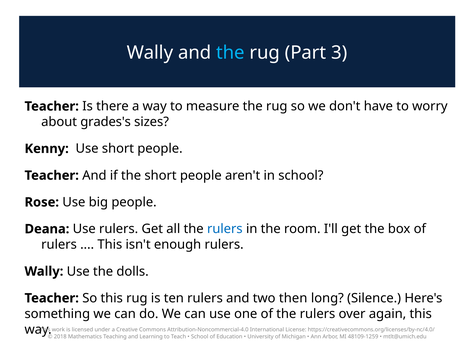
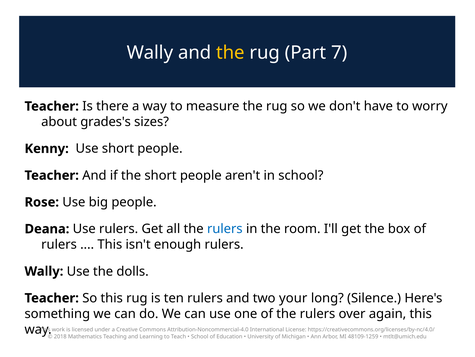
the at (230, 53) colour: light blue -> yellow
3: 3 -> 7
then: then -> your
